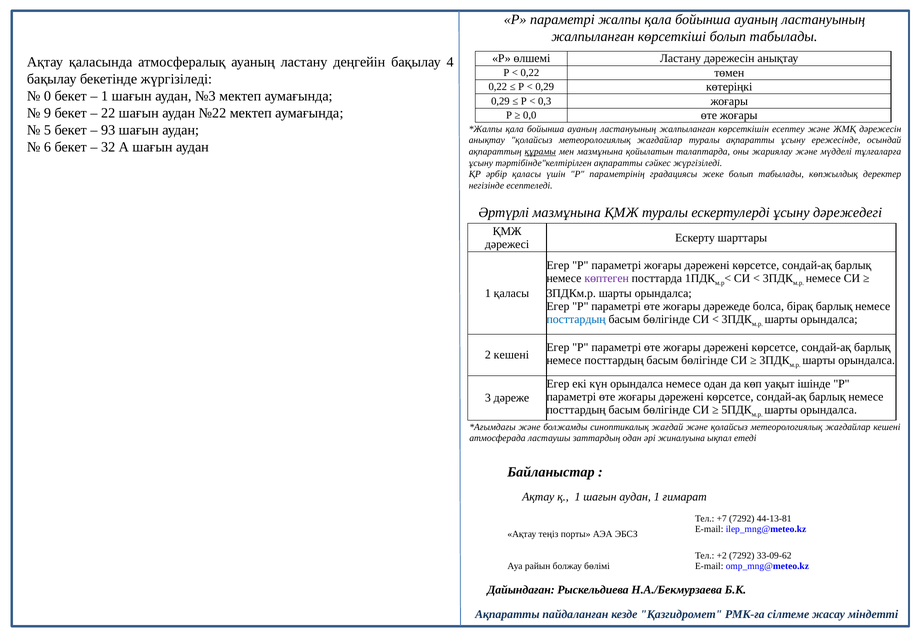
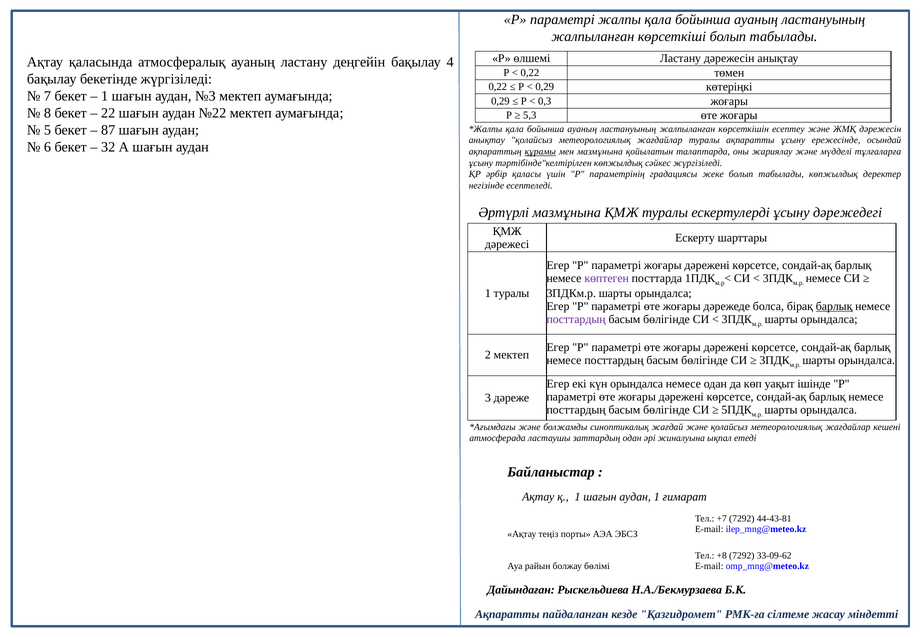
0: 0 -> 7
9: 9 -> 8
0,0: 0,0 -> 5,3
93: 93 -> 87
тәртібінде"келтірілген ақпаратты: ақпаратты -> көпжылдық
1 қаласы: қаласы -> туралы
барлық at (834, 306) underline: none -> present
посттардың at (576, 319) colour: blue -> purple
2 кешені: кешені -> мектеп
44-13-81: 44-13-81 -> 44-43-81
+2: +2 -> +8
